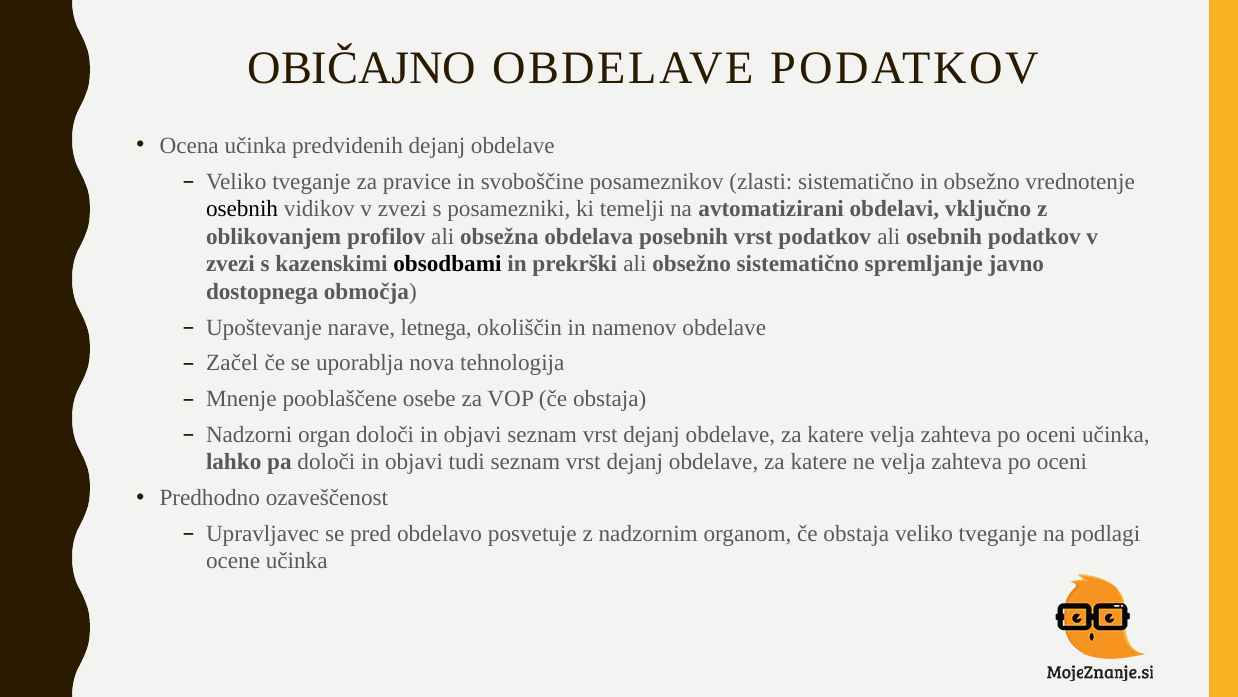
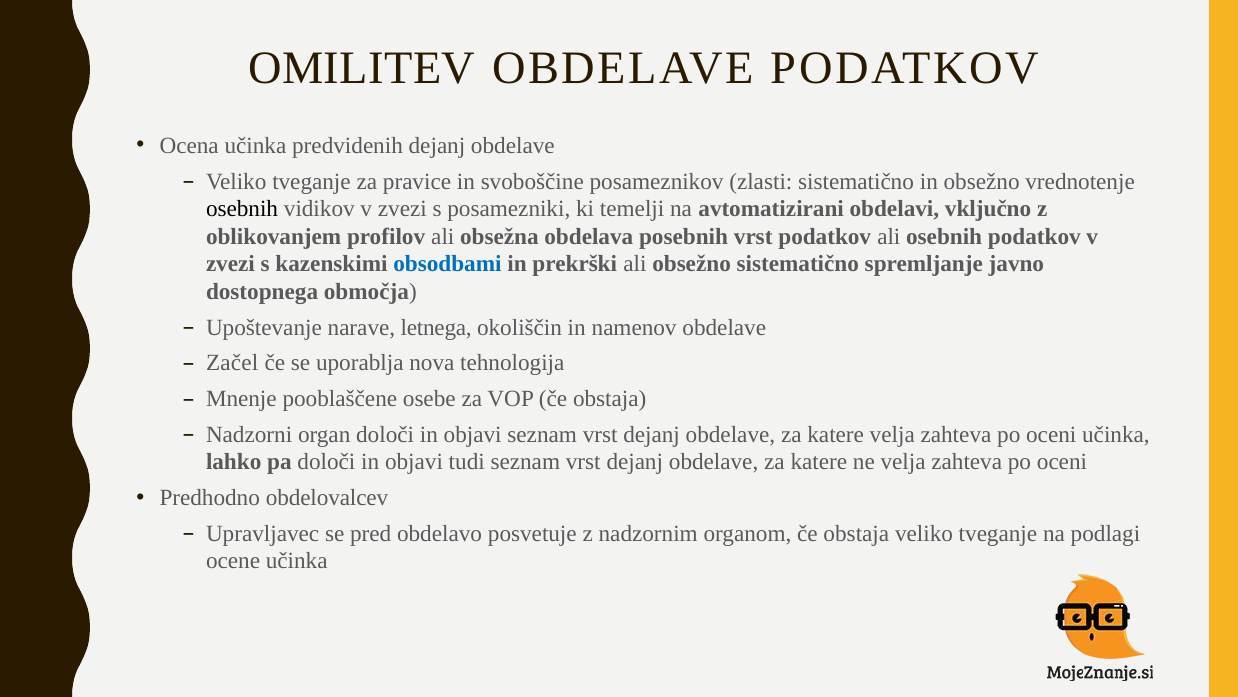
OBIČAJNO: OBIČAJNO -> OMILITEV
obsodbami colour: black -> blue
ozaveščenost: ozaveščenost -> obdelovalcev
